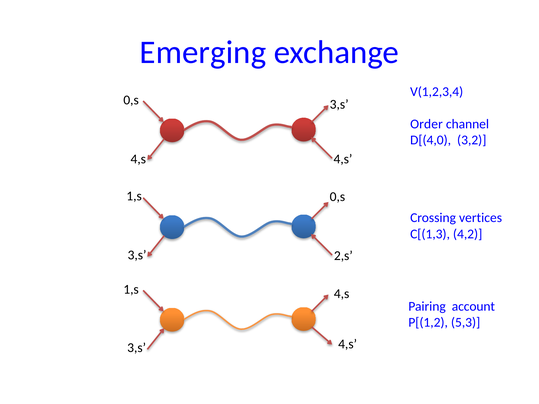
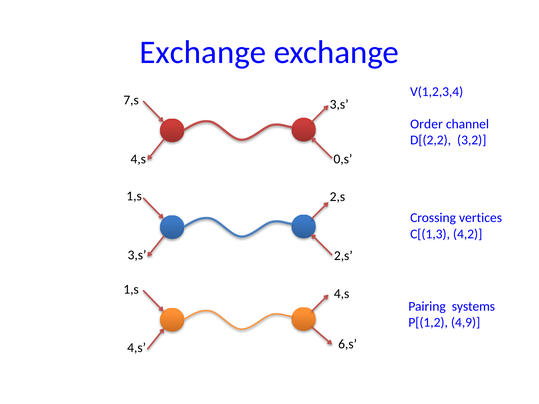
Emerging at (203, 52): Emerging -> Exchange
0,s at (131, 100): 0,s -> 7,s
D[(4,0: D[(4,0 -> D[(2,2
4,s at (343, 159): 4,s -> 0,s
0,s at (337, 197): 0,s -> 2,s
account: account -> systems
5,3: 5,3 -> 4,9
4,s at (348, 344): 4,s -> 6,s
3,s at (137, 348): 3,s -> 4,s
